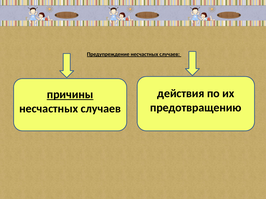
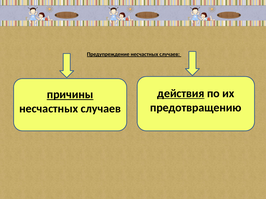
действия underline: none -> present
